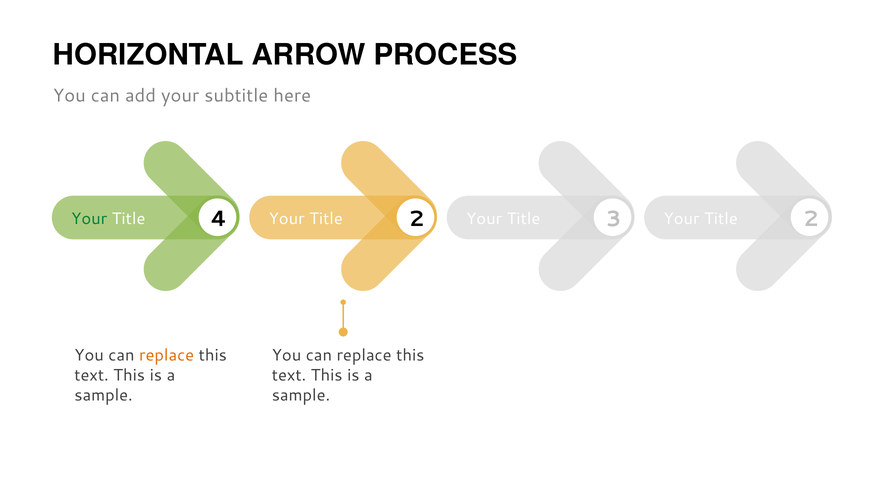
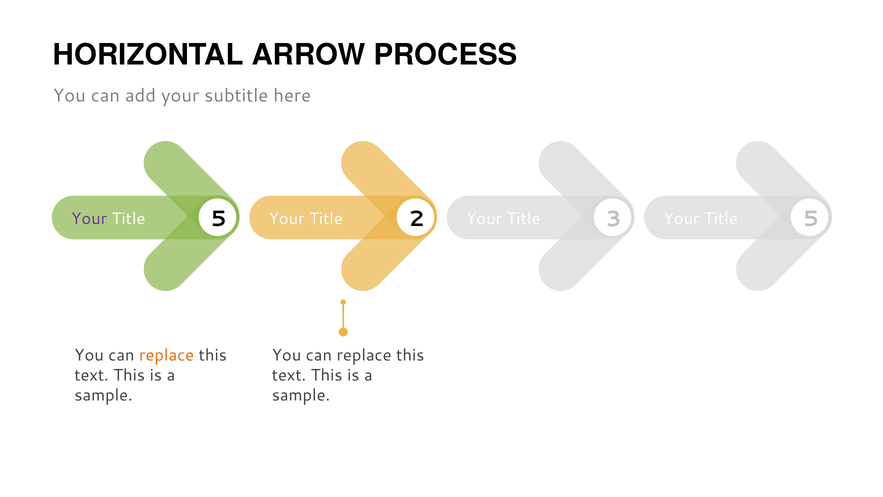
Your at (89, 219) colour: green -> purple
4 at (219, 219): 4 -> 5
2 at (811, 219): 2 -> 5
